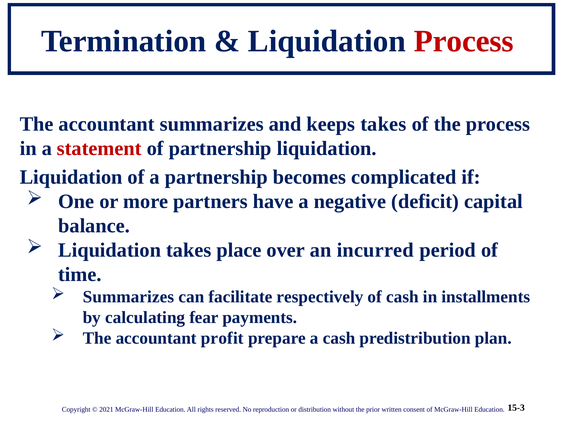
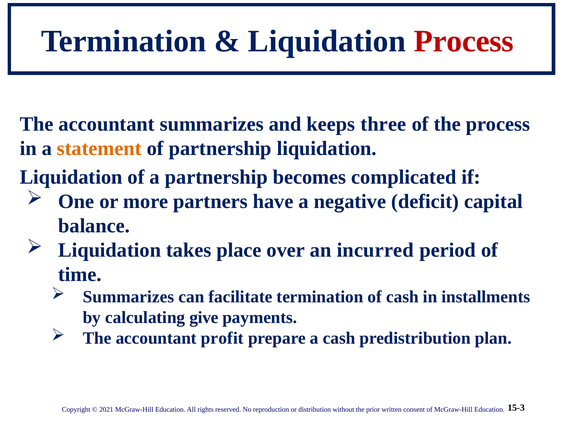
keeps takes: takes -> three
statement colour: red -> orange
facilitate respectively: respectively -> termination
fear: fear -> give
